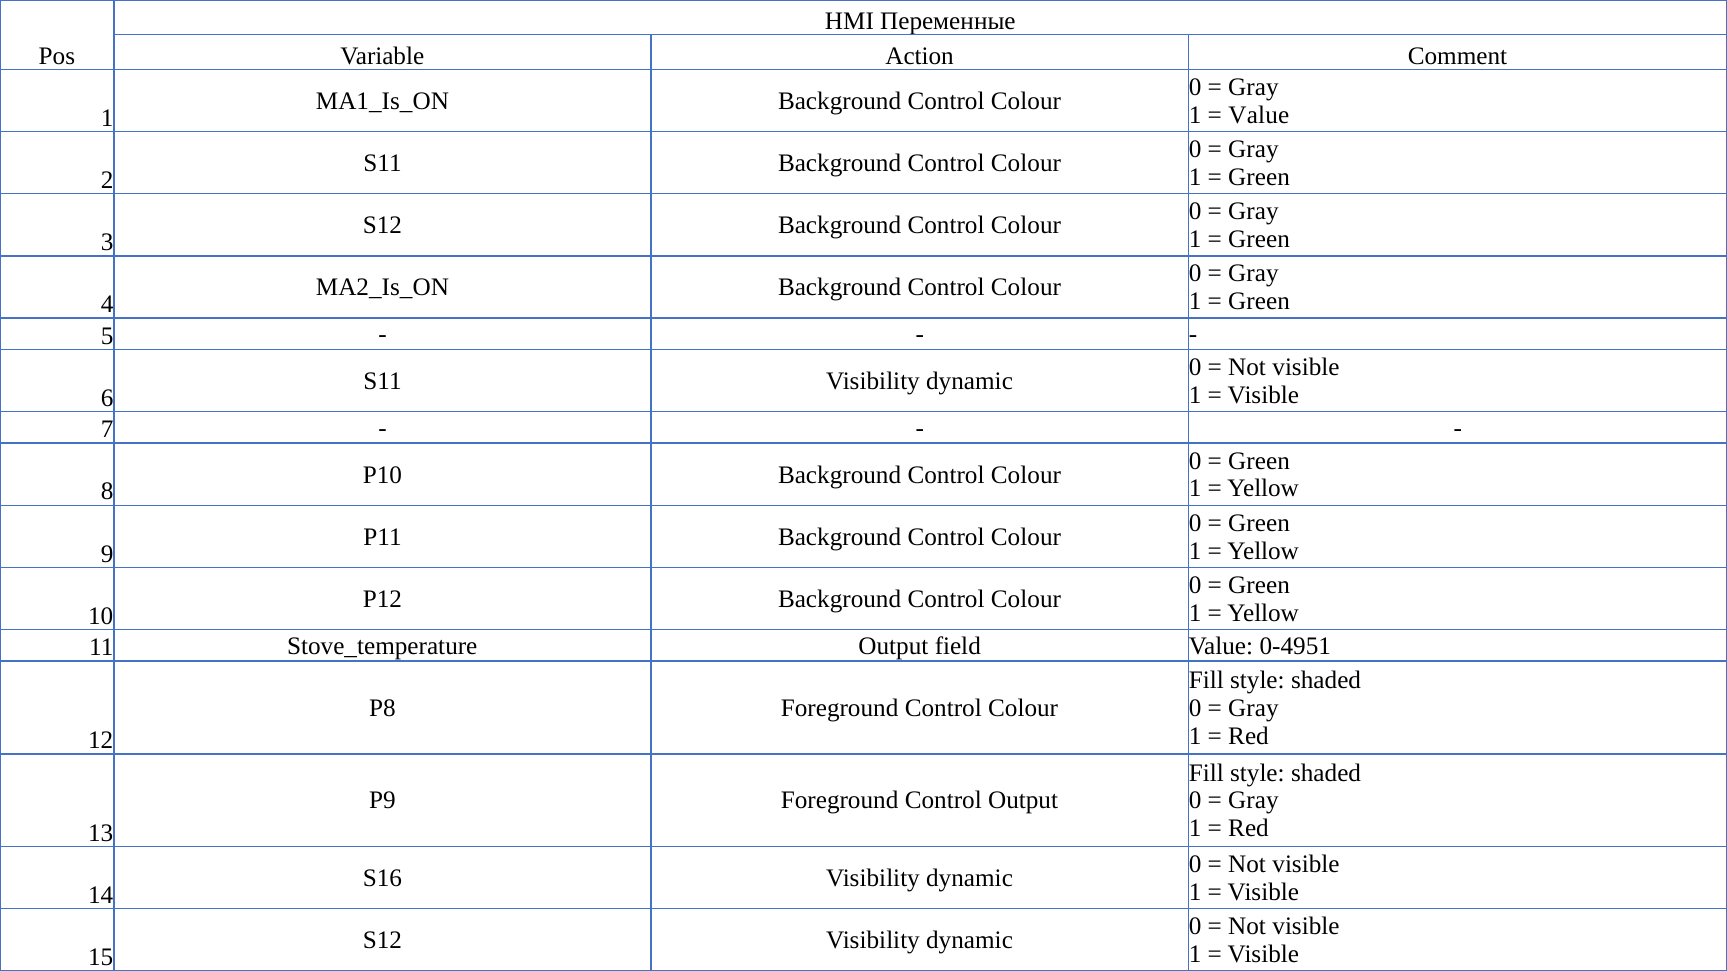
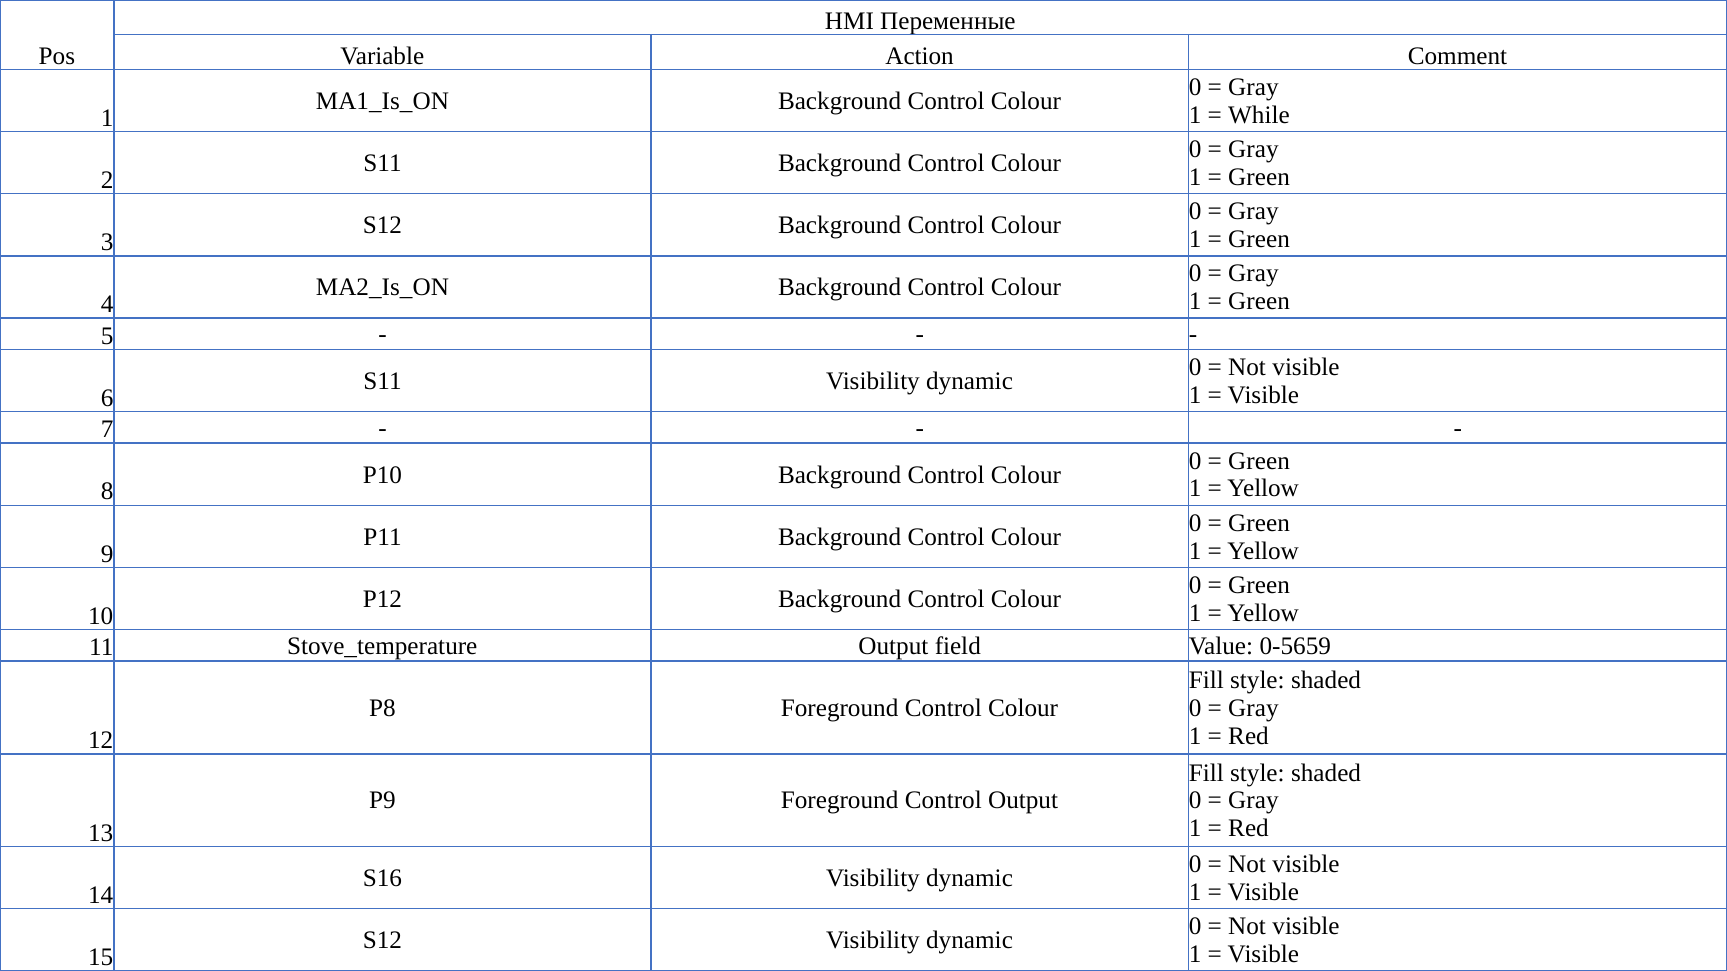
Value at (1259, 115): Value -> While
0-4951: 0-4951 -> 0-5659
